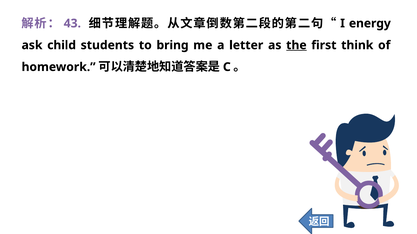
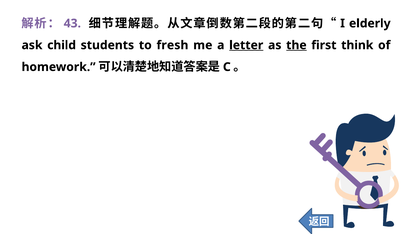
energy: energy -> elderly
bring: bring -> fresh
letter underline: none -> present
